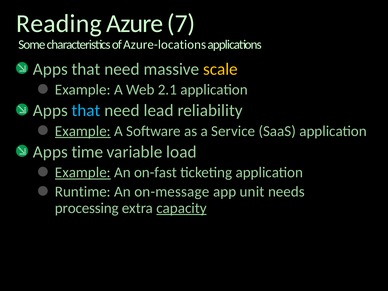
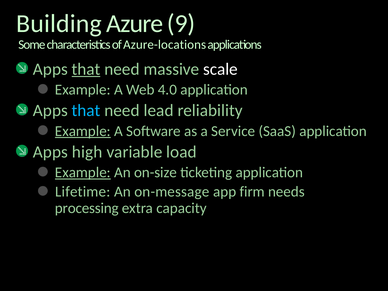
Reading: Reading -> Building
7: 7 -> 9
that at (86, 69) underline: none -> present
scale colour: yellow -> white
2.1: 2.1 -> 4.0
time: time -> high
on-fast: on-fast -> on-size
Runtime: Runtime -> Lifetime
unit: unit -> firm
capacity underline: present -> none
